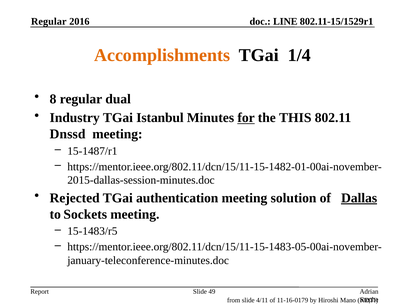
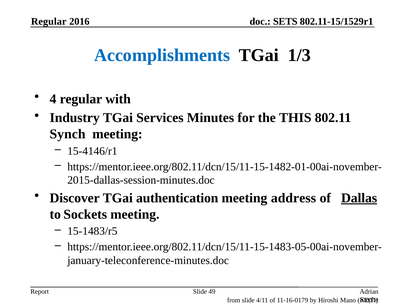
LINE: LINE -> SETS
Accomplishments colour: orange -> blue
1/4: 1/4 -> 1/3
8: 8 -> 4
dual: dual -> with
Istanbul: Istanbul -> Services
for underline: present -> none
Dnssd: Dnssd -> Synch
15-1487/r1: 15-1487/r1 -> 15-4146/r1
Rejected: Rejected -> Discover
solution: solution -> address
